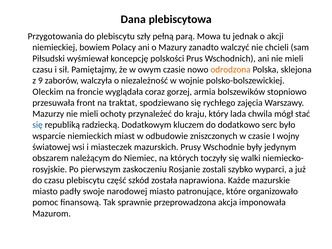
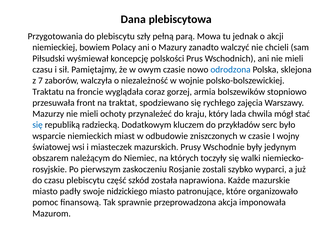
odrodzona colour: orange -> blue
9: 9 -> 7
Oleckim: Oleckim -> Traktatu
dodatkowo: dodatkowo -> przykładów
narodowej: narodowej -> nidzickiego
